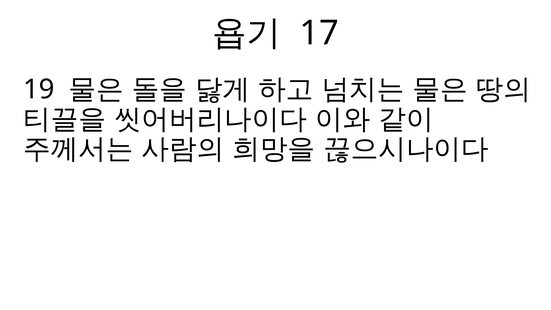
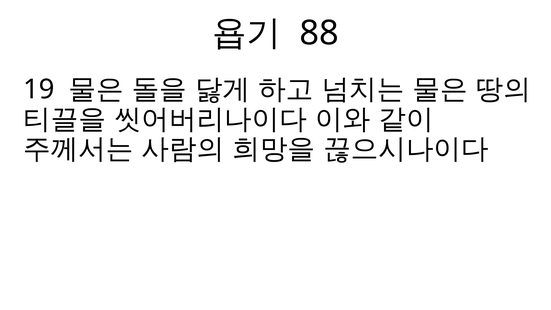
17: 17 -> 88
